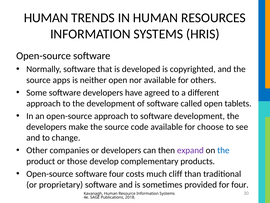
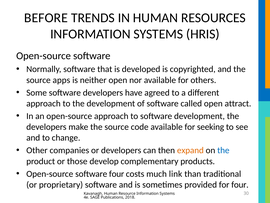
HUMAN at (46, 18): HUMAN -> BEFORE
tablets: tablets -> attract
choose: choose -> seeking
expand colour: purple -> orange
cliff: cliff -> link
